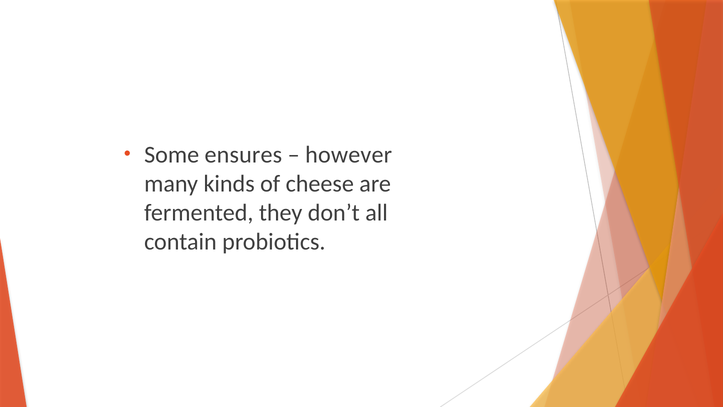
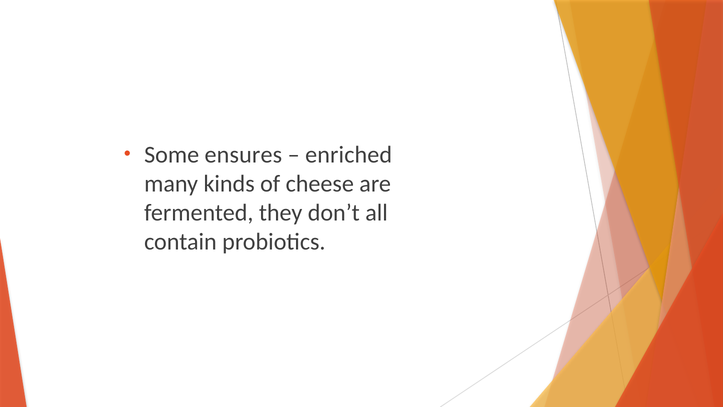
however: however -> enriched
